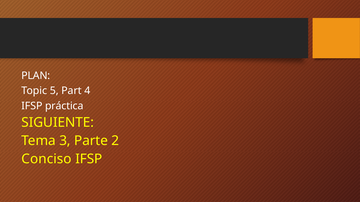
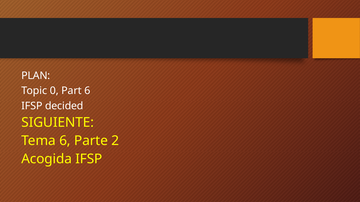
5: 5 -> 0
Part 4: 4 -> 6
práctica: práctica -> decided
Tema 3: 3 -> 6
Conciso: Conciso -> Acogida
